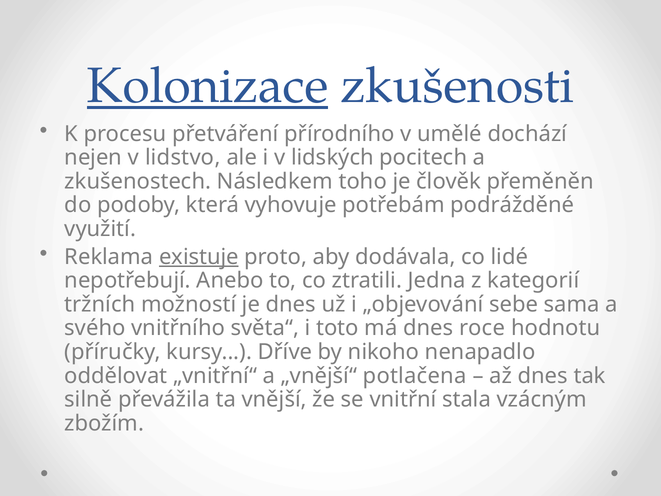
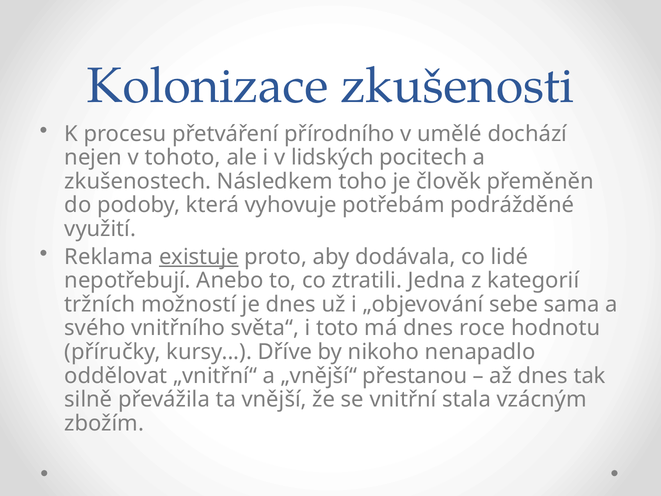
Kolonizace underline: present -> none
lidstvo: lidstvo -> tohoto
potlačena: potlačena -> přestanou
